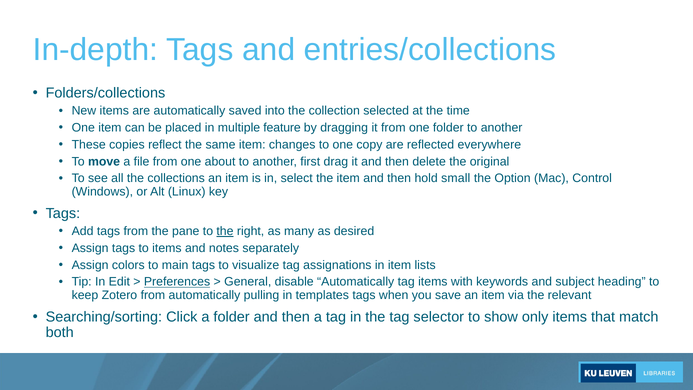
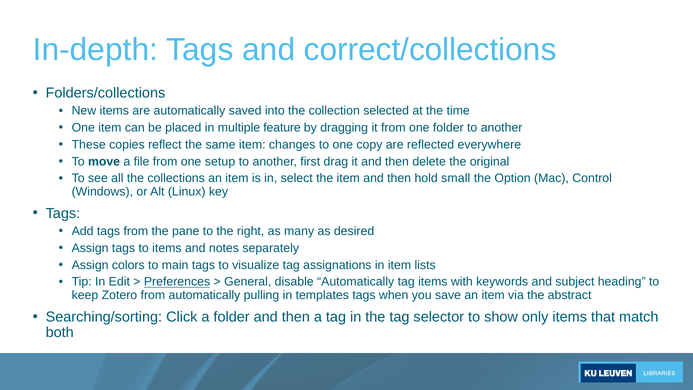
entries/collections: entries/collections -> correct/collections
about: about -> setup
the at (225, 231) underline: present -> none
relevant: relevant -> abstract
